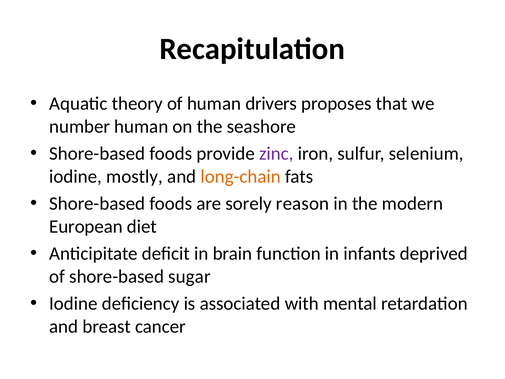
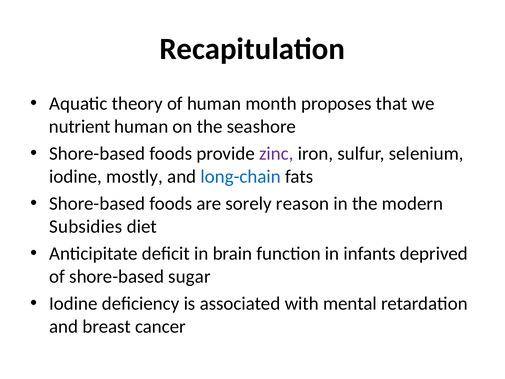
drivers: drivers -> month
number: number -> nutrient
long-chain colour: orange -> blue
European: European -> Subsidies
